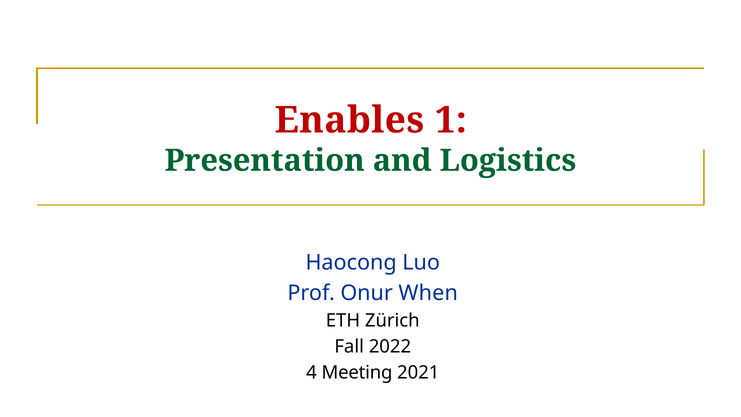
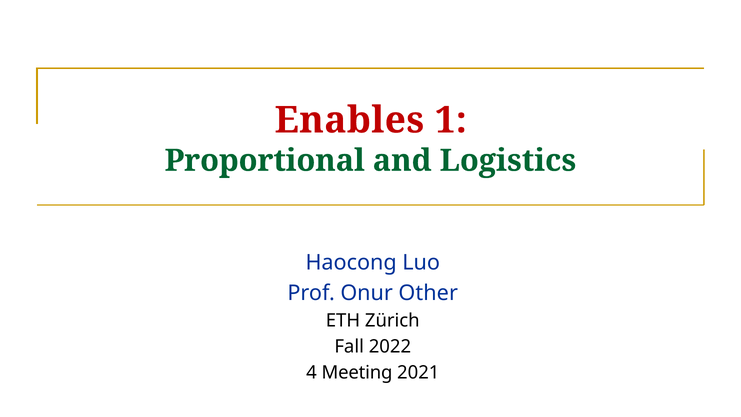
Presentation: Presentation -> Proportional
When: When -> Other
